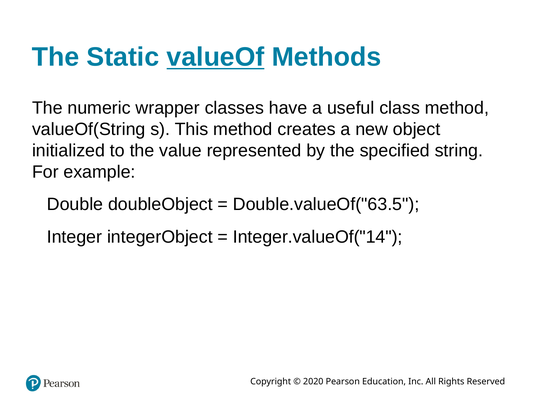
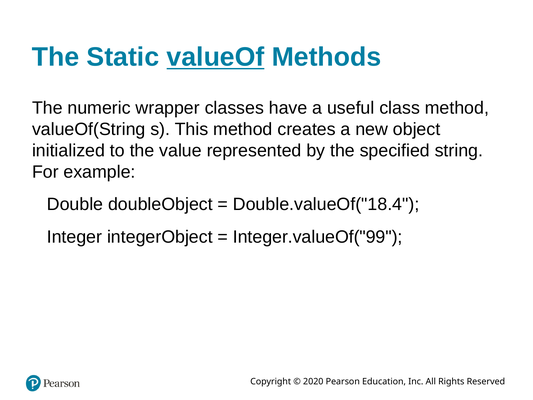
Double.valueOf("63.5: Double.valueOf("63.5 -> Double.valueOf("18.4
Integer.valueOf("14: Integer.valueOf("14 -> Integer.valueOf("99
